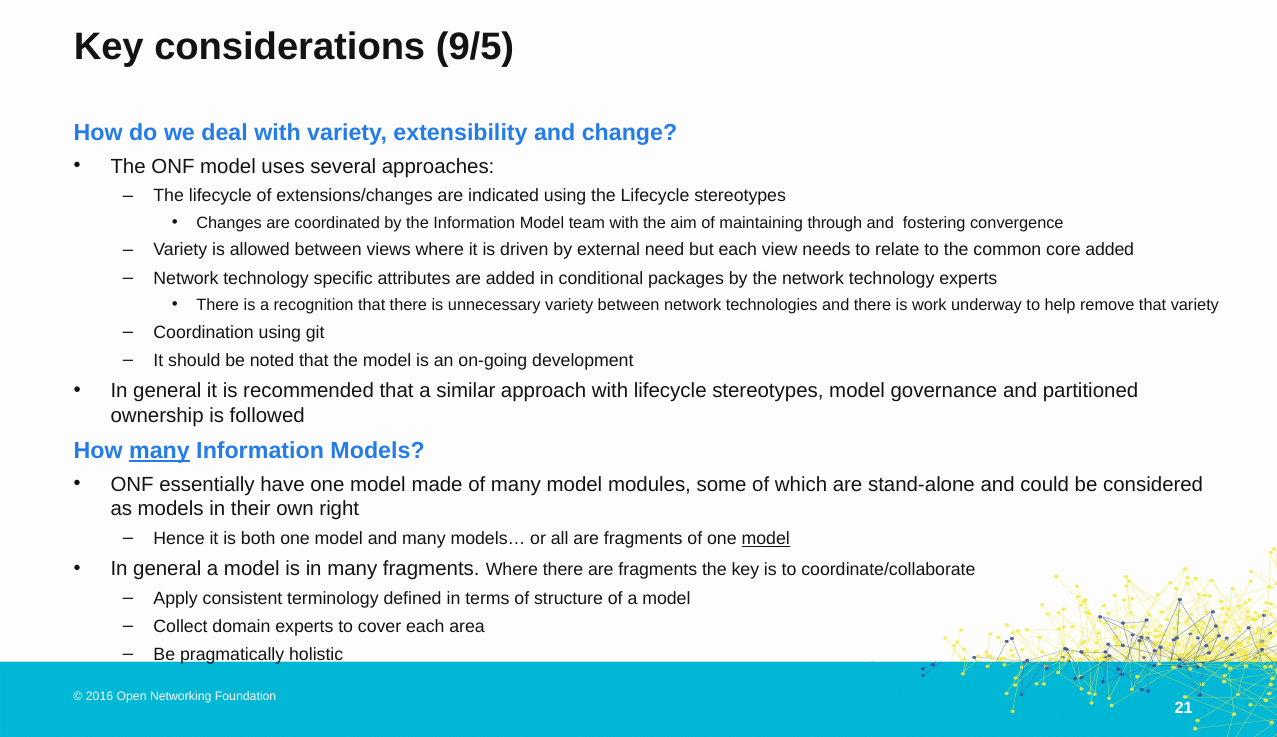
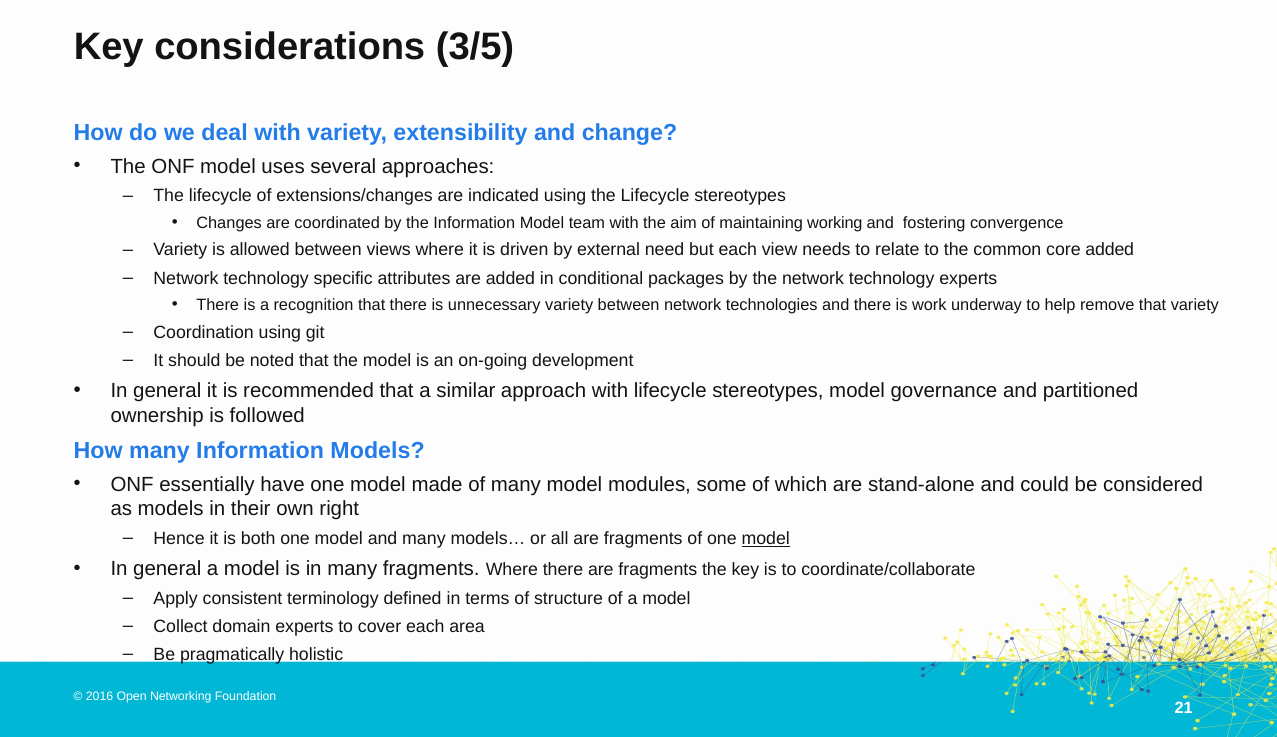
9/5: 9/5 -> 3/5
through: through -> working
many at (159, 451) underline: present -> none
